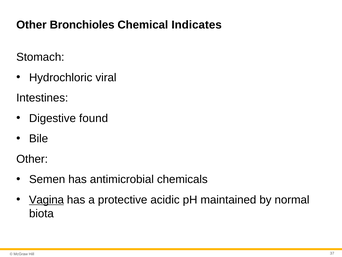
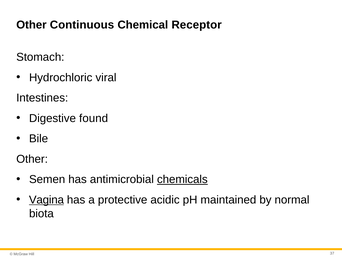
Bronchioles: Bronchioles -> Continuous
Indicates: Indicates -> Receptor
chemicals underline: none -> present
